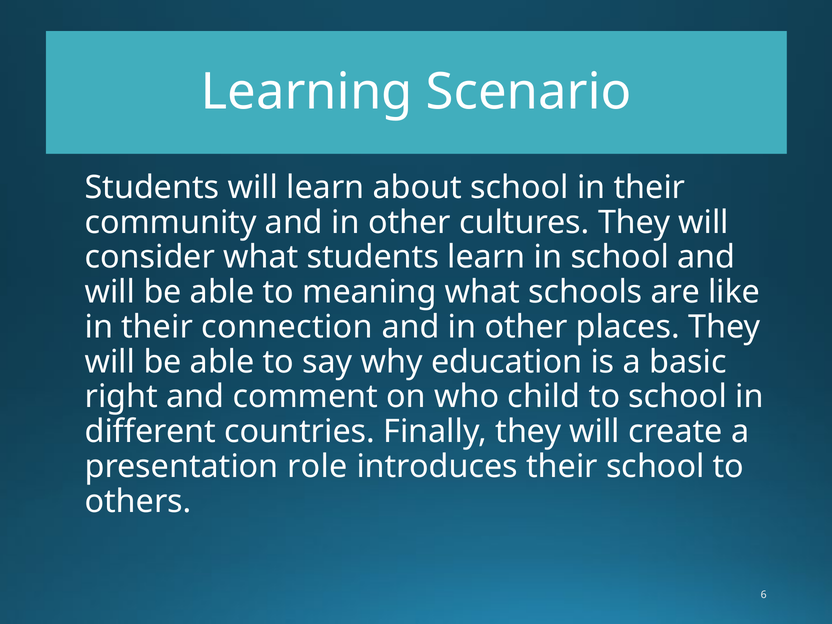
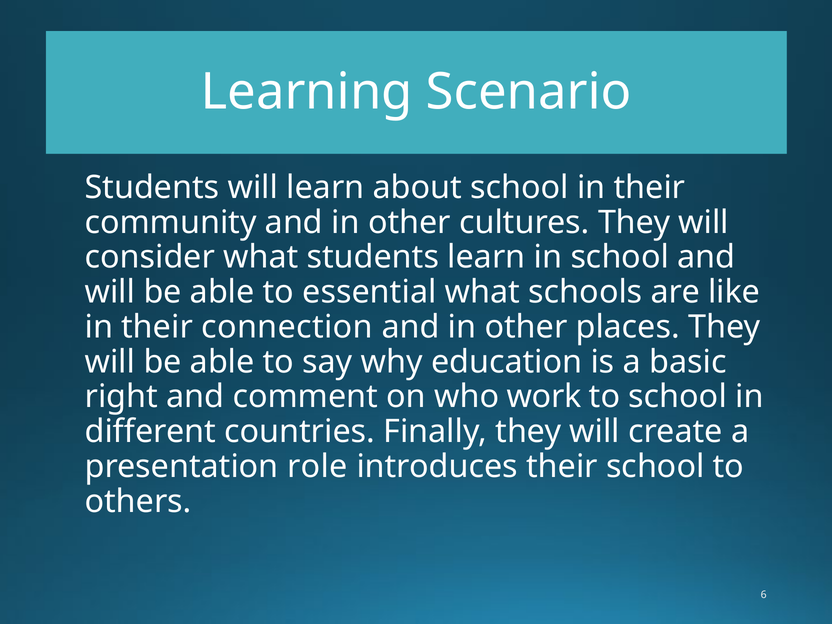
meaning: meaning -> essential
child: child -> work
